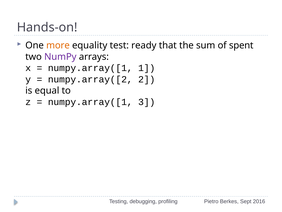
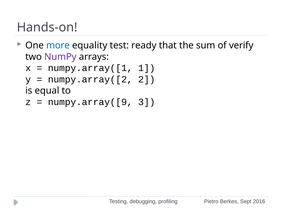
more colour: orange -> blue
spent: spent -> verify
numpy.array([1 at (90, 102): numpy.array([1 -> numpy.array([9
